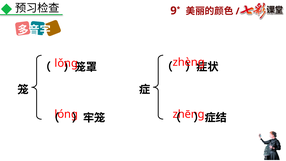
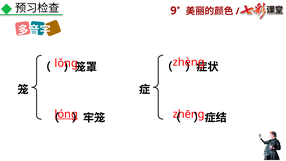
lóng underline: none -> present
